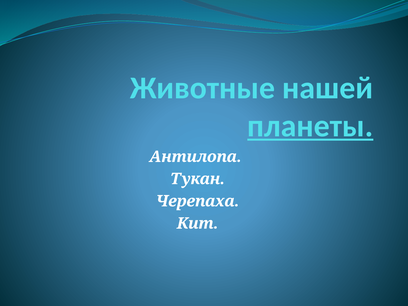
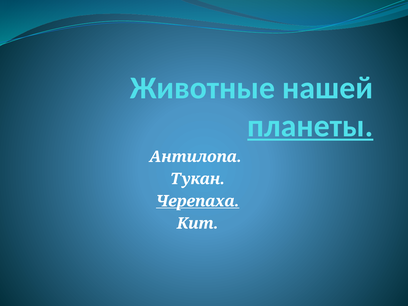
Черепаха underline: none -> present
